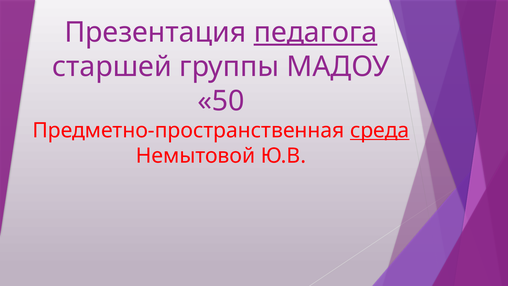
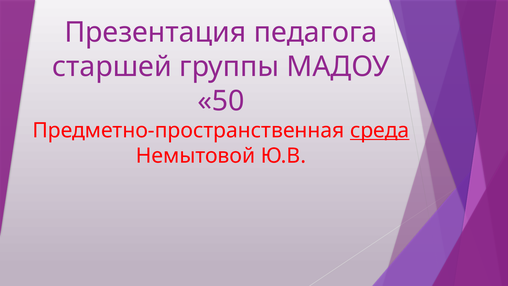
педагога underline: present -> none
